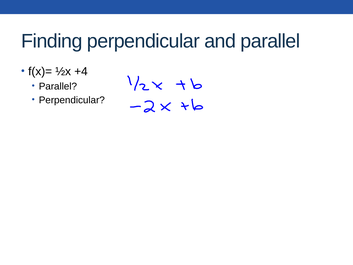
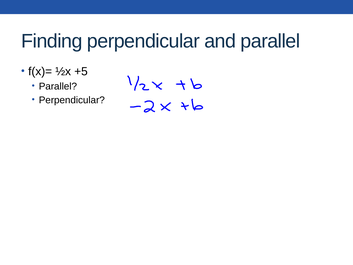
+4: +4 -> +5
